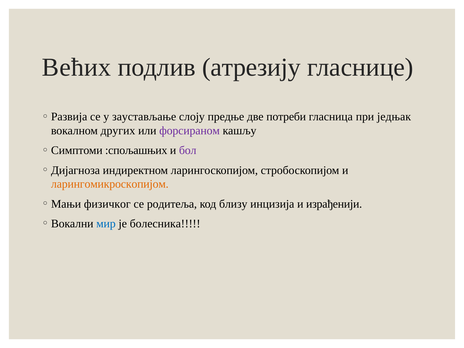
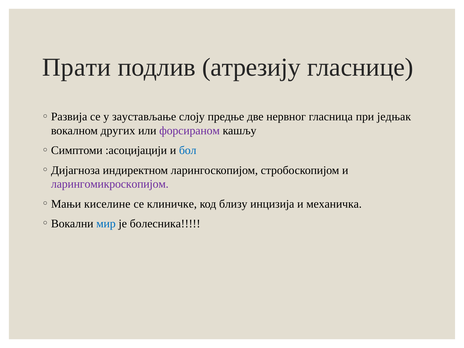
Већих: Већих -> Прати
потреби: потреби -> нервног
:спољашњих: :спољашњих -> :асоцијацији
бол colour: purple -> blue
ларингомикроскопијом colour: orange -> purple
физичког: физичког -> киселине
родитеља: родитеља -> клиничке
израђенији: израђенији -> механичка
